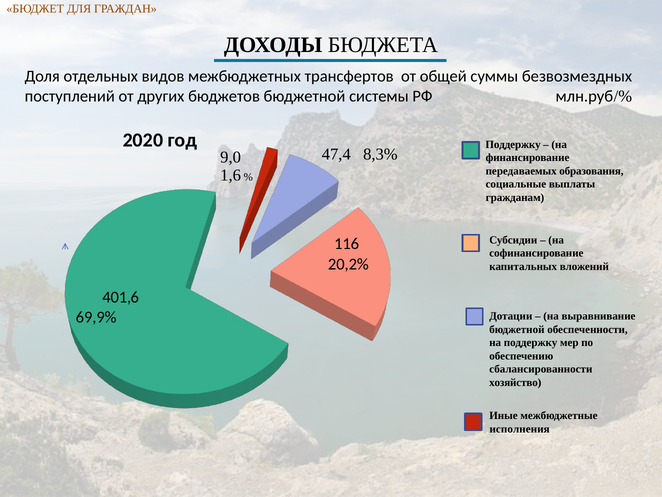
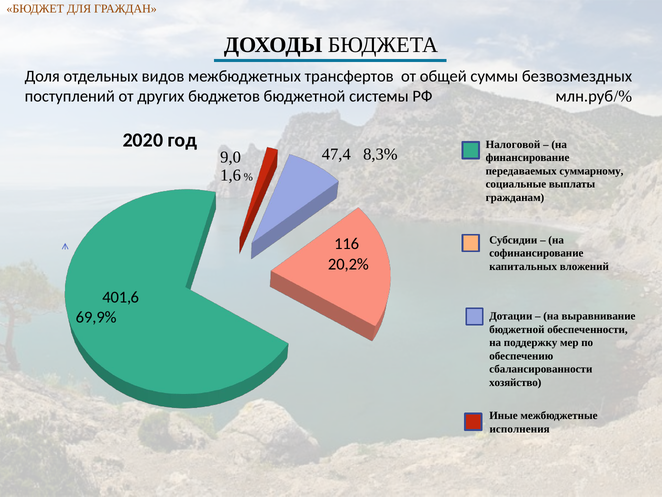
Поддержку at (513, 144): Поддержку -> Налоговой
образования: образования -> суммарному
